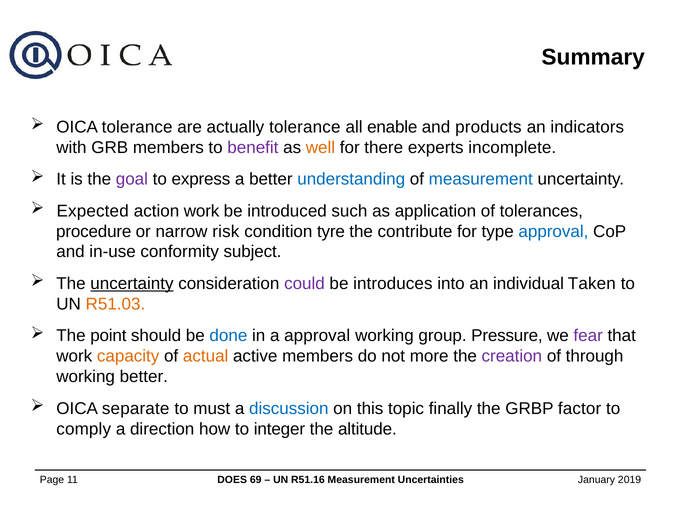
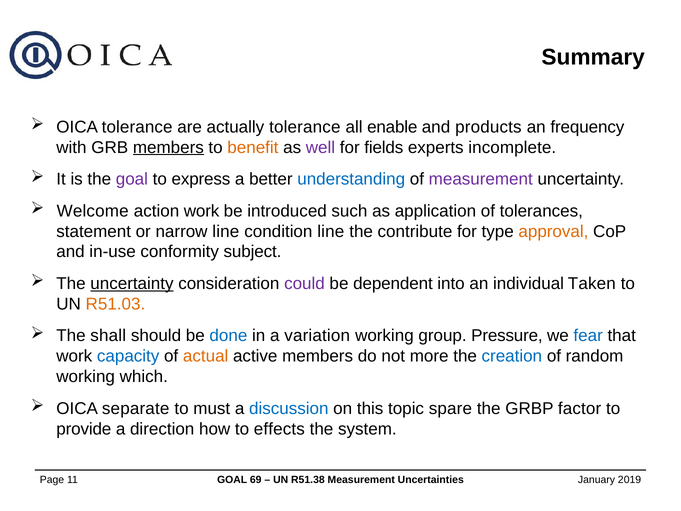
indicators: indicators -> frequency
members at (168, 147) underline: none -> present
benefit colour: purple -> orange
well colour: orange -> purple
there: there -> fields
measurement at (481, 179) colour: blue -> purple
Expected: Expected -> Welcome
procedure: procedure -> statement
narrow risk: risk -> line
condition tyre: tyre -> line
approval at (553, 231) colour: blue -> orange
introduces: introduces -> dependent
point: point -> shall
a approval: approval -> variation
fear colour: purple -> blue
capacity colour: orange -> blue
creation colour: purple -> blue
through: through -> random
working better: better -> which
finally: finally -> spare
comply: comply -> provide
integer: integer -> effects
altitude: altitude -> system
DOES at (232, 480): DOES -> GOAL
R51.16: R51.16 -> R51.38
